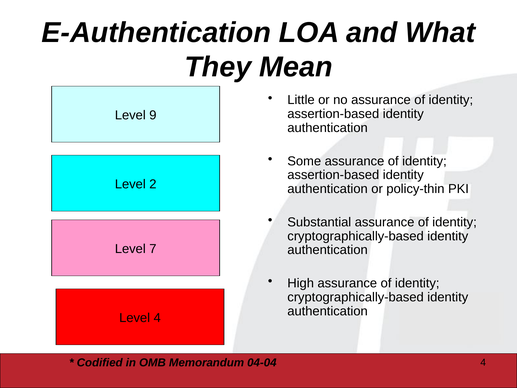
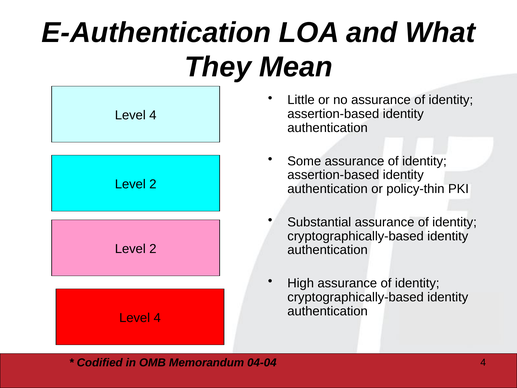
9 at (153, 115): 9 -> 4
7 at (153, 249): 7 -> 2
